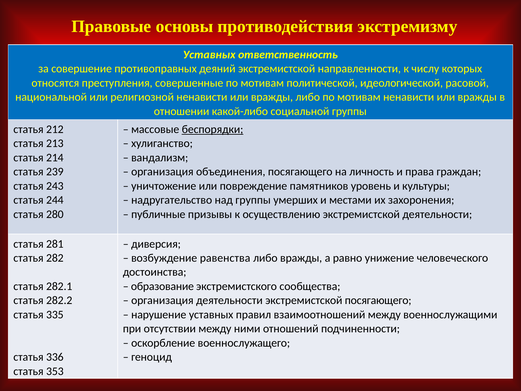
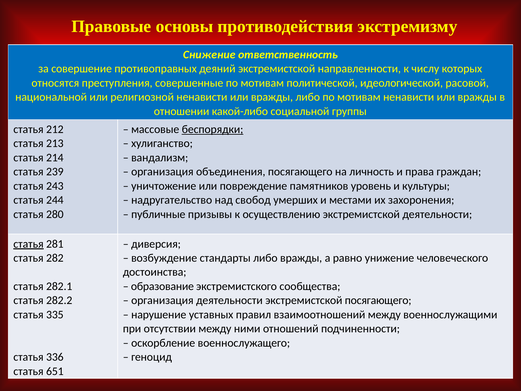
Уставных at (209, 55): Уставных -> Снижение
над группы: группы -> свобод
статья at (28, 244) underline: none -> present
равенства: равенства -> стандарты
353: 353 -> 651
